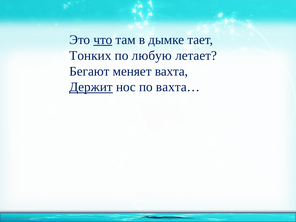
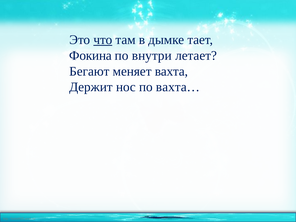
Тонких: Тонких -> Фокина
любую: любую -> внутри
Держит underline: present -> none
